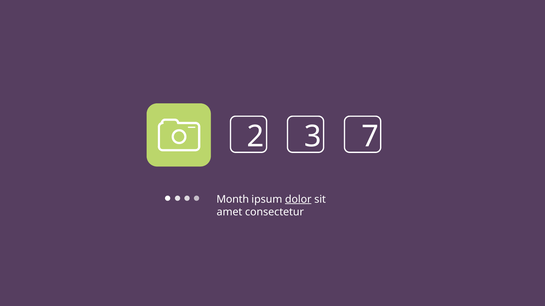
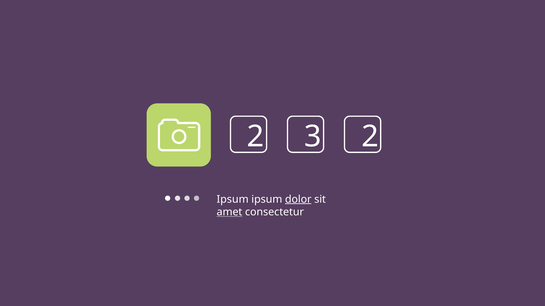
3 7: 7 -> 2
Month at (233, 200): Month -> Ipsum
amet underline: none -> present
